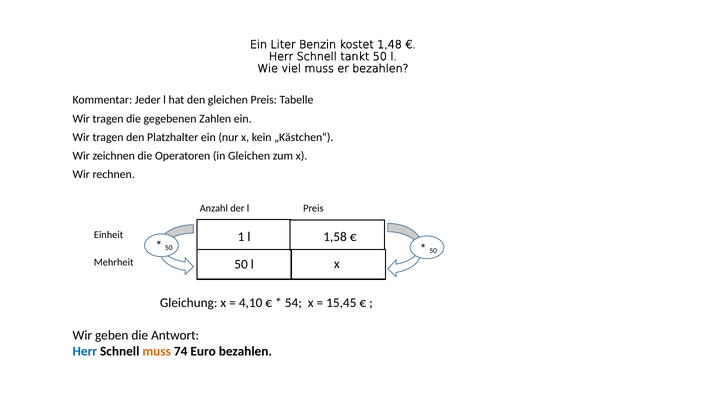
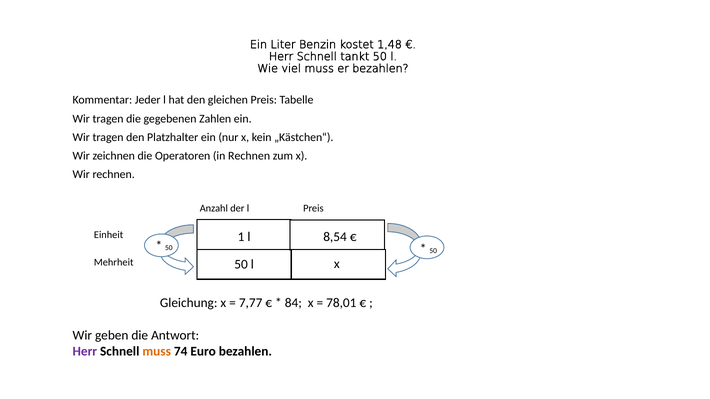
in Gleichen: Gleichen -> Rechnen
1,58: 1,58 -> 8,54
4,10: 4,10 -> 7,77
54: 54 -> 84
15,45: 15,45 -> 78,01
Herr at (85, 352) colour: blue -> purple
